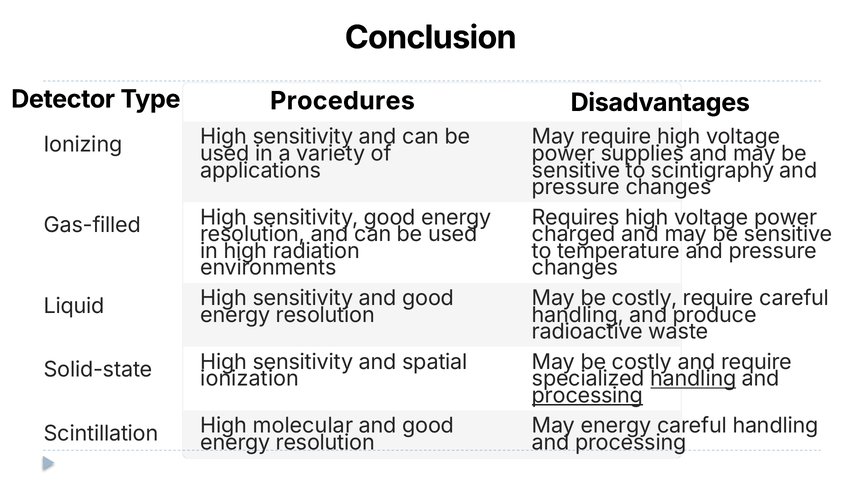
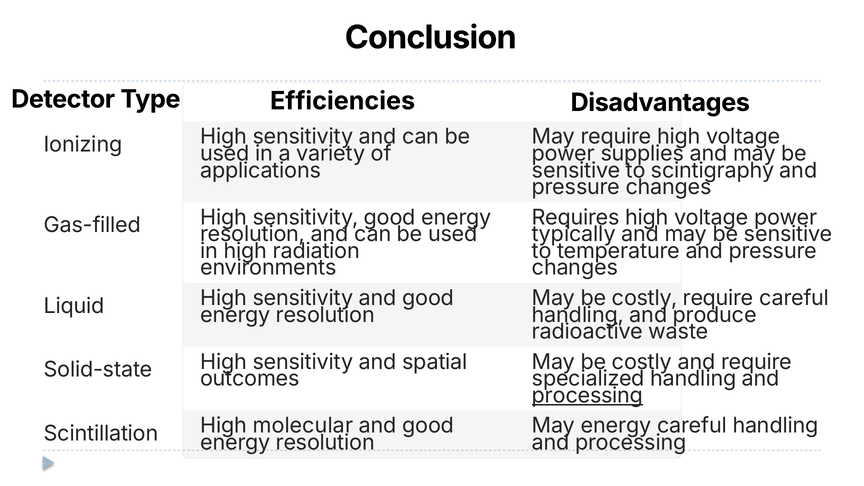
Procedures: Procedures -> Efficiencies
charged: charged -> typically
ionization: ionization -> outcomes
handling at (693, 379) underline: present -> none
